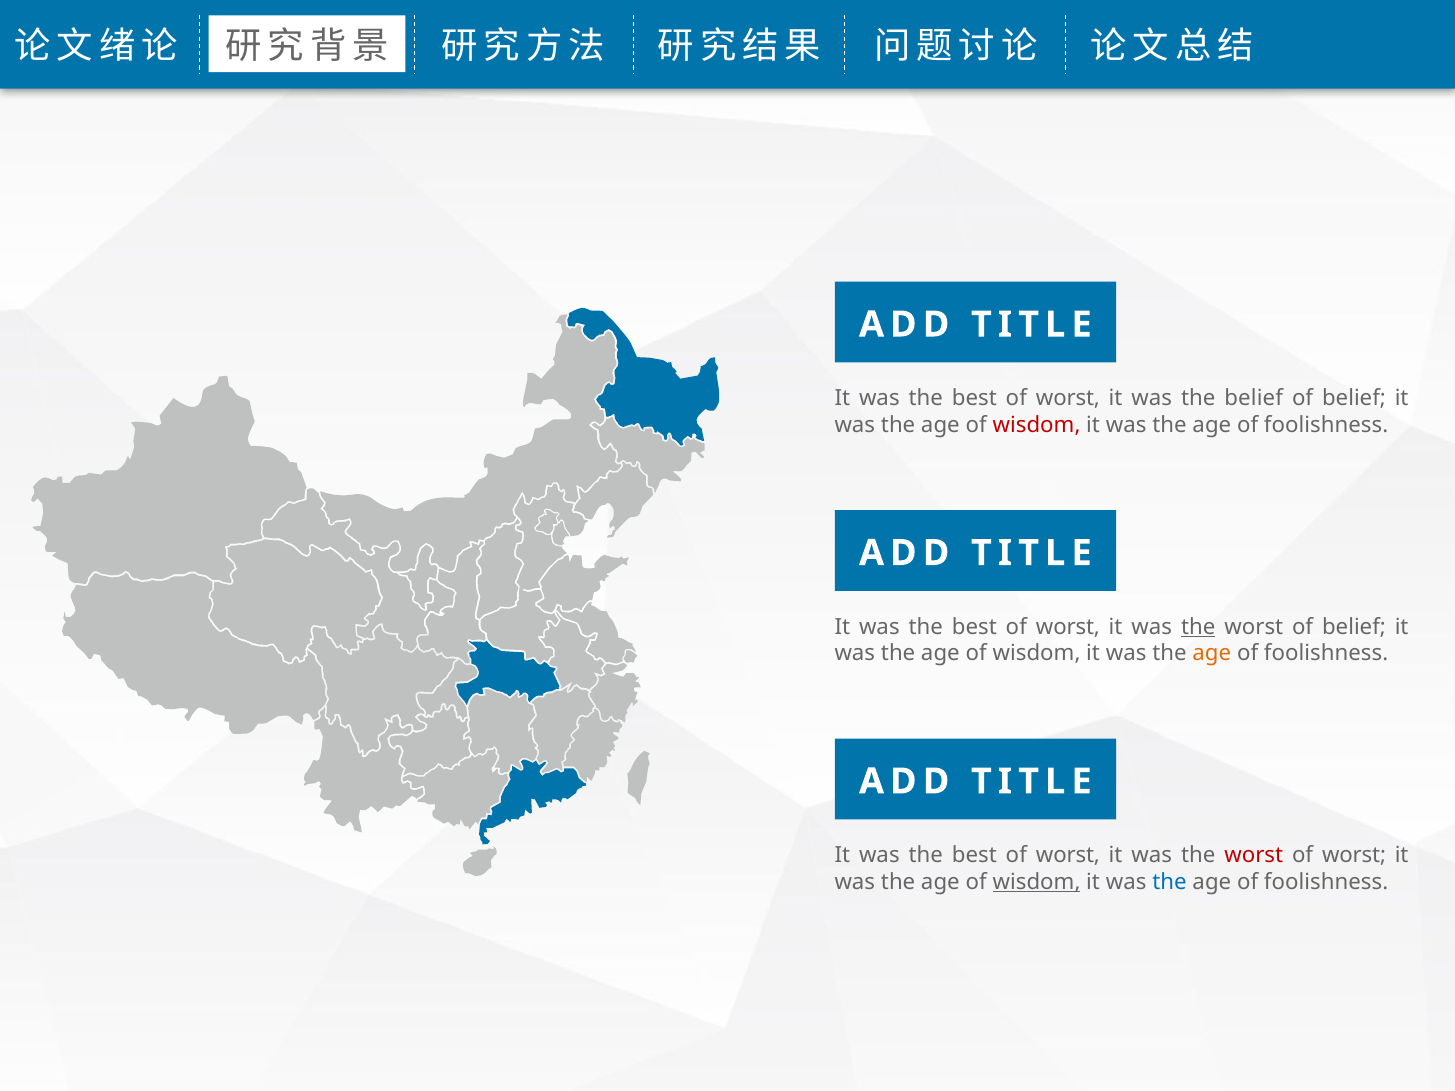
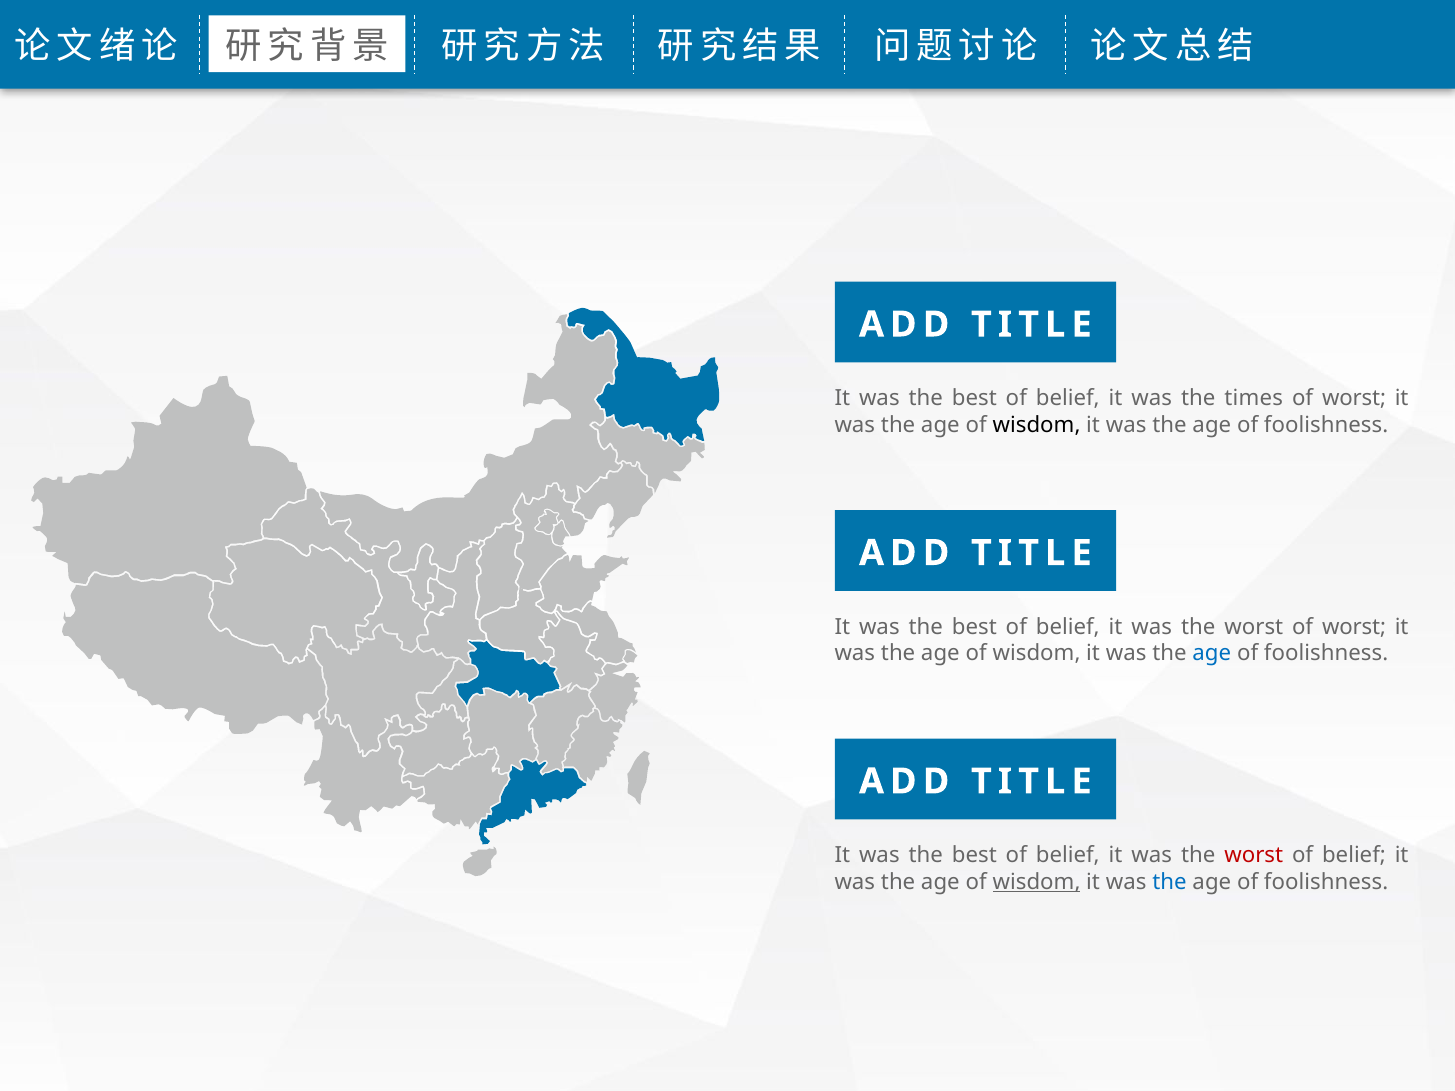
worst at (1068, 398): worst -> belief
the belief: belief -> times
belief at (1354, 398): belief -> worst
wisdom at (1037, 425) colour: red -> black
worst at (1068, 627): worst -> belief
the at (1198, 627) underline: present -> none
worst of belief: belief -> worst
age at (1212, 654) colour: orange -> blue
worst at (1068, 855): worst -> belief
worst at (1354, 855): worst -> belief
